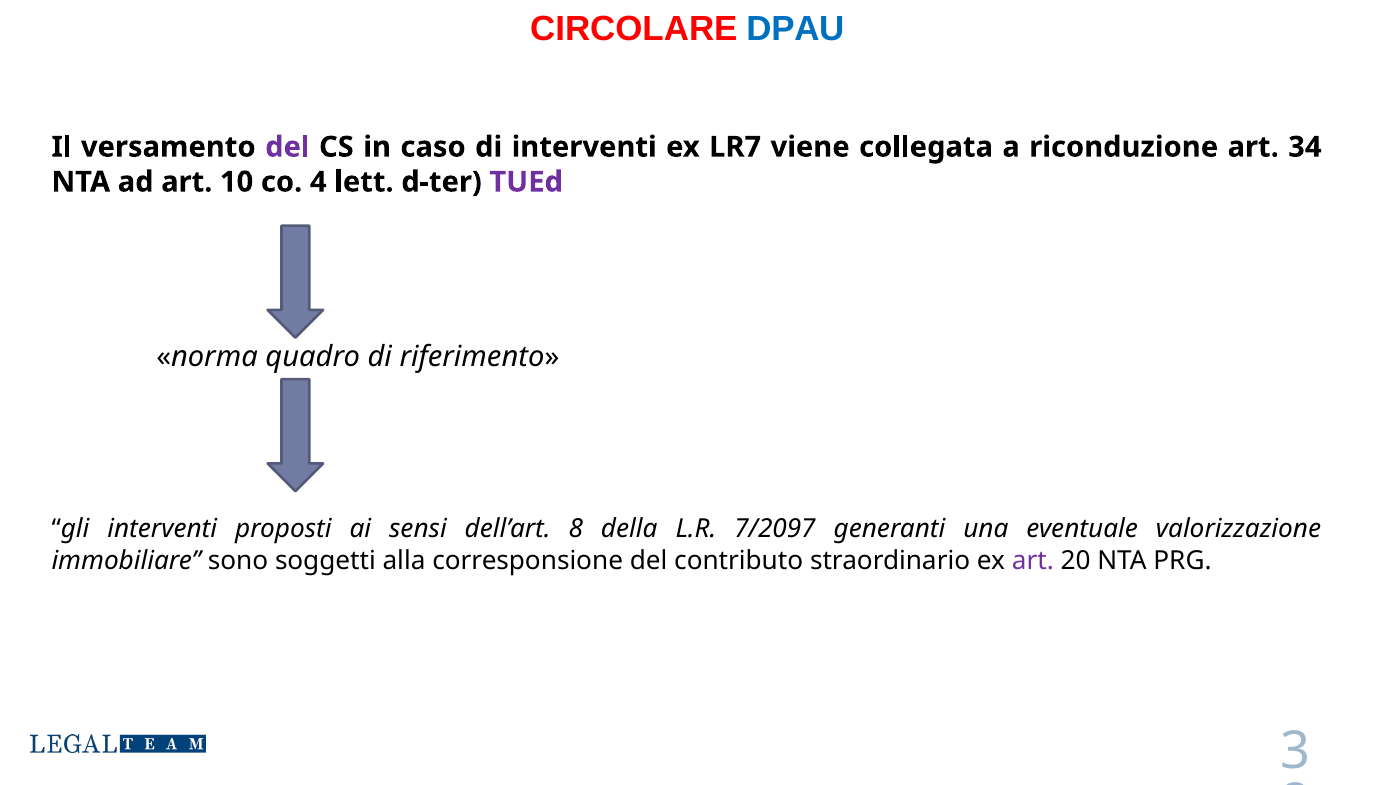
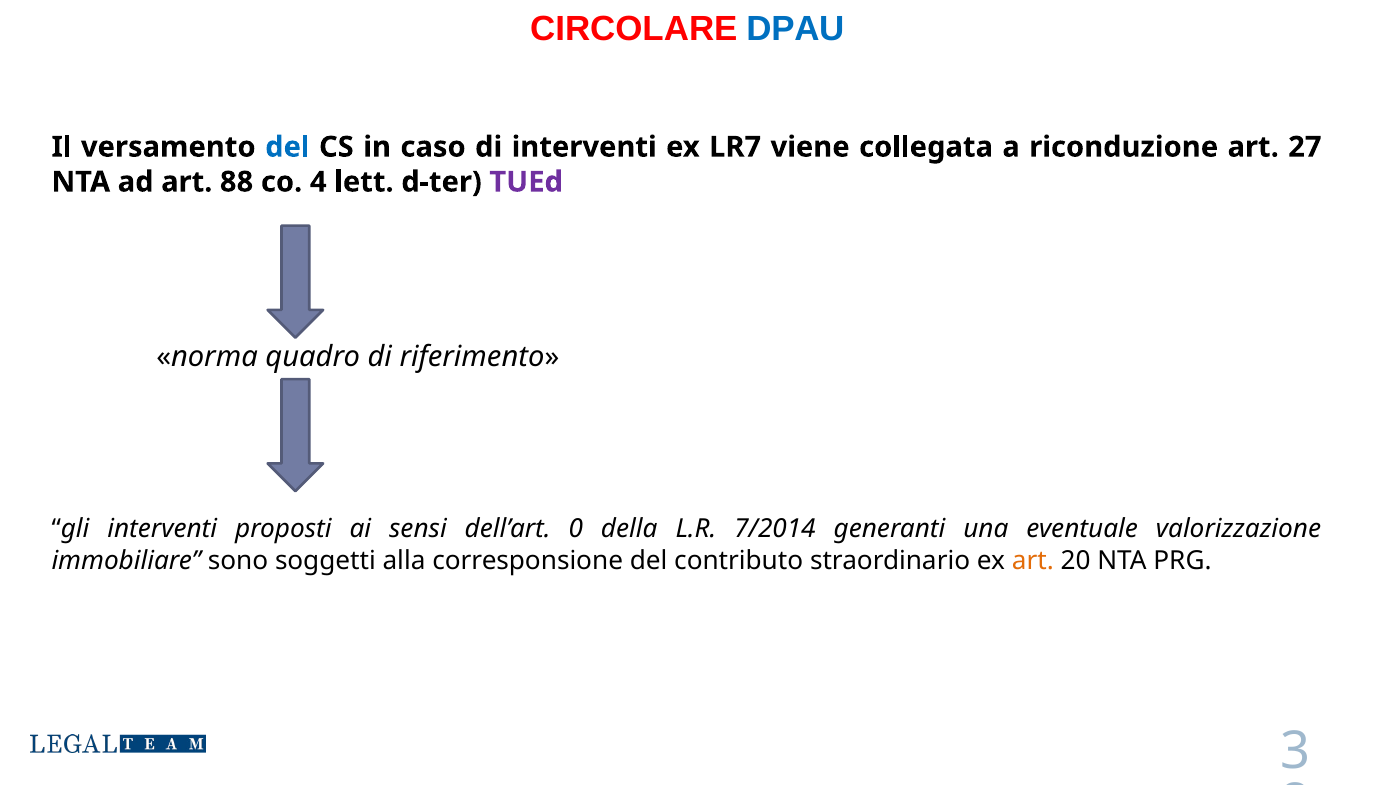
del at (287, 147) colour: purple -> blue
34: 34 -> 27
10: 10 -> 88
dell’art 8: 8 -> 0
7/2097: 7/2097 -> 7/2014
art at (1033, 561) colour: purple -> orange
